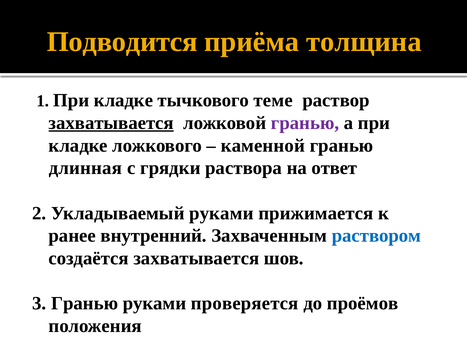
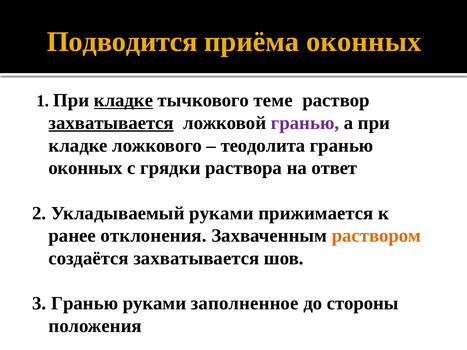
приёма толщина: толщина -> оконных
кладке at (123, 100) underline: none -> present
каменной: каменной -> теодолита
длинная at (85, 168): длинная -> оконных
внутренний: внутренний -> отклонения
раствором colour: blue -> orange
проверяется: проверяется -> заполненное
проёмов: проёмов -> стороны
